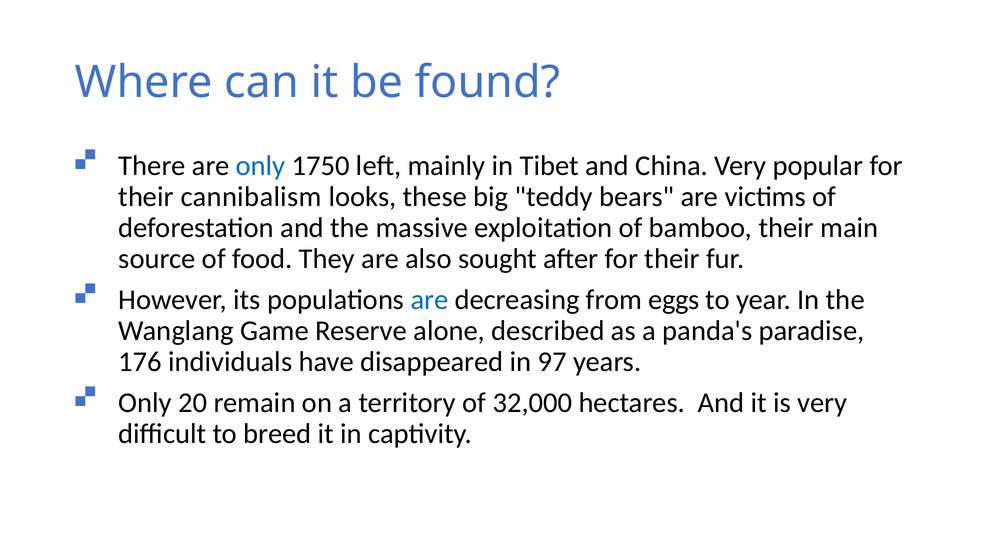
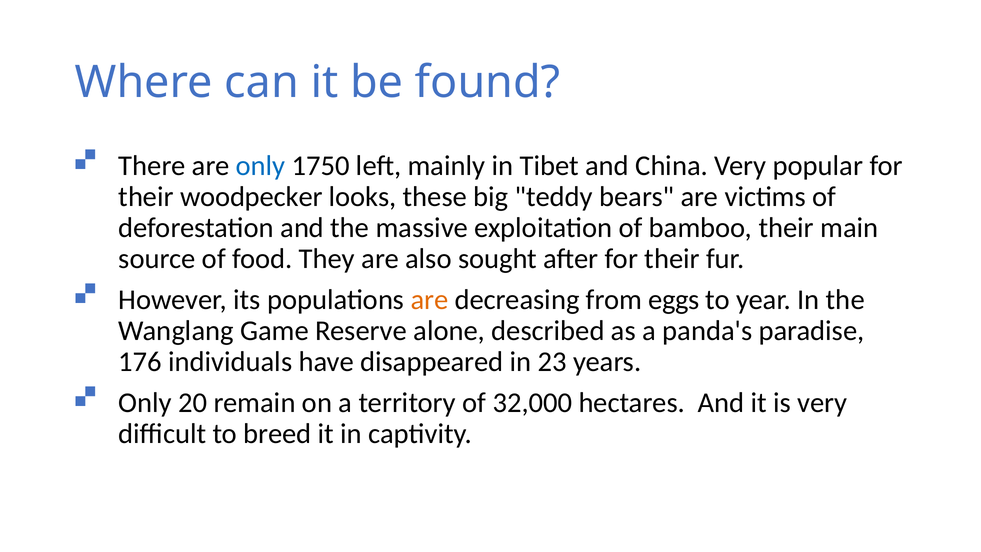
cannibalism: cannibalism -> woodpecker
are at (429, 300) colour: blue -> orange
97: 97 -> 23
